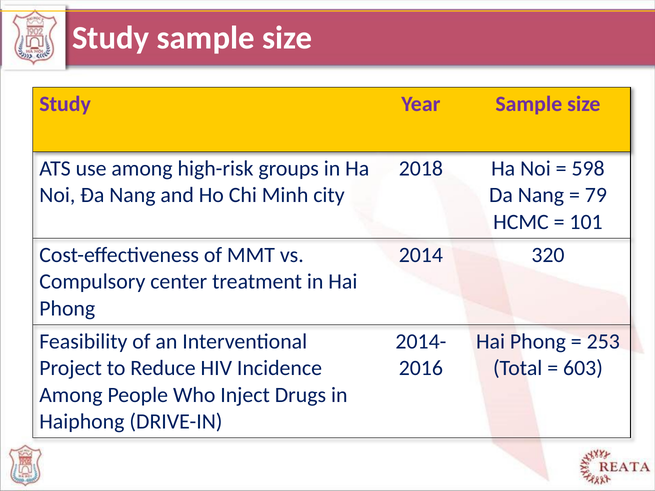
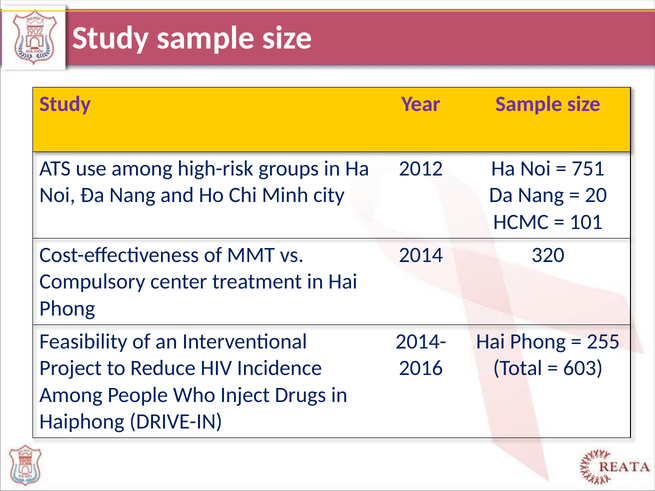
2018: 2018 -> 2012
598: 598 -> 751
79: 79 -> 20
253: 253 -> 255
